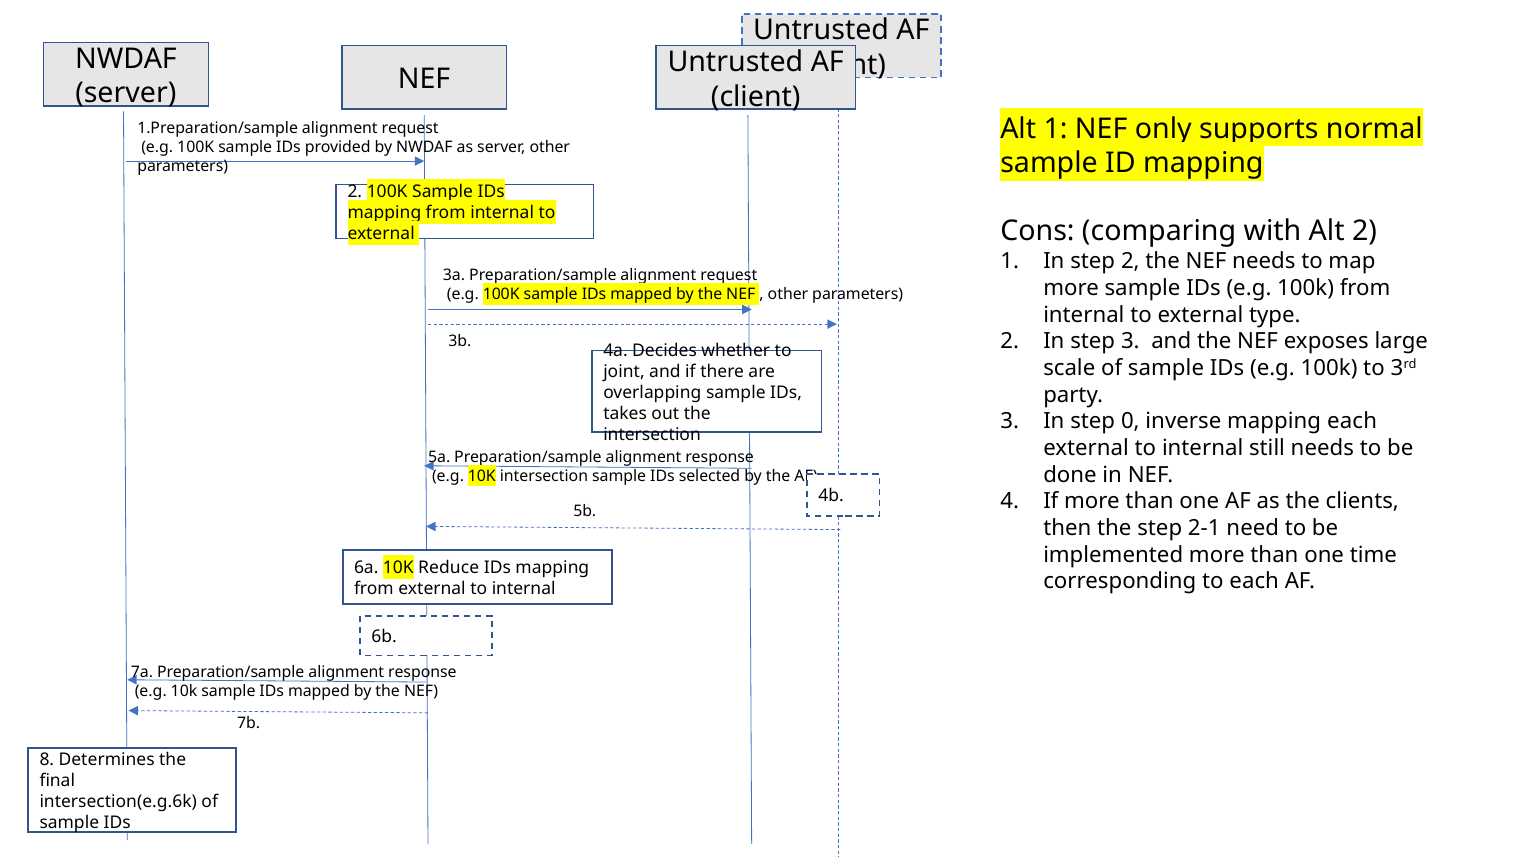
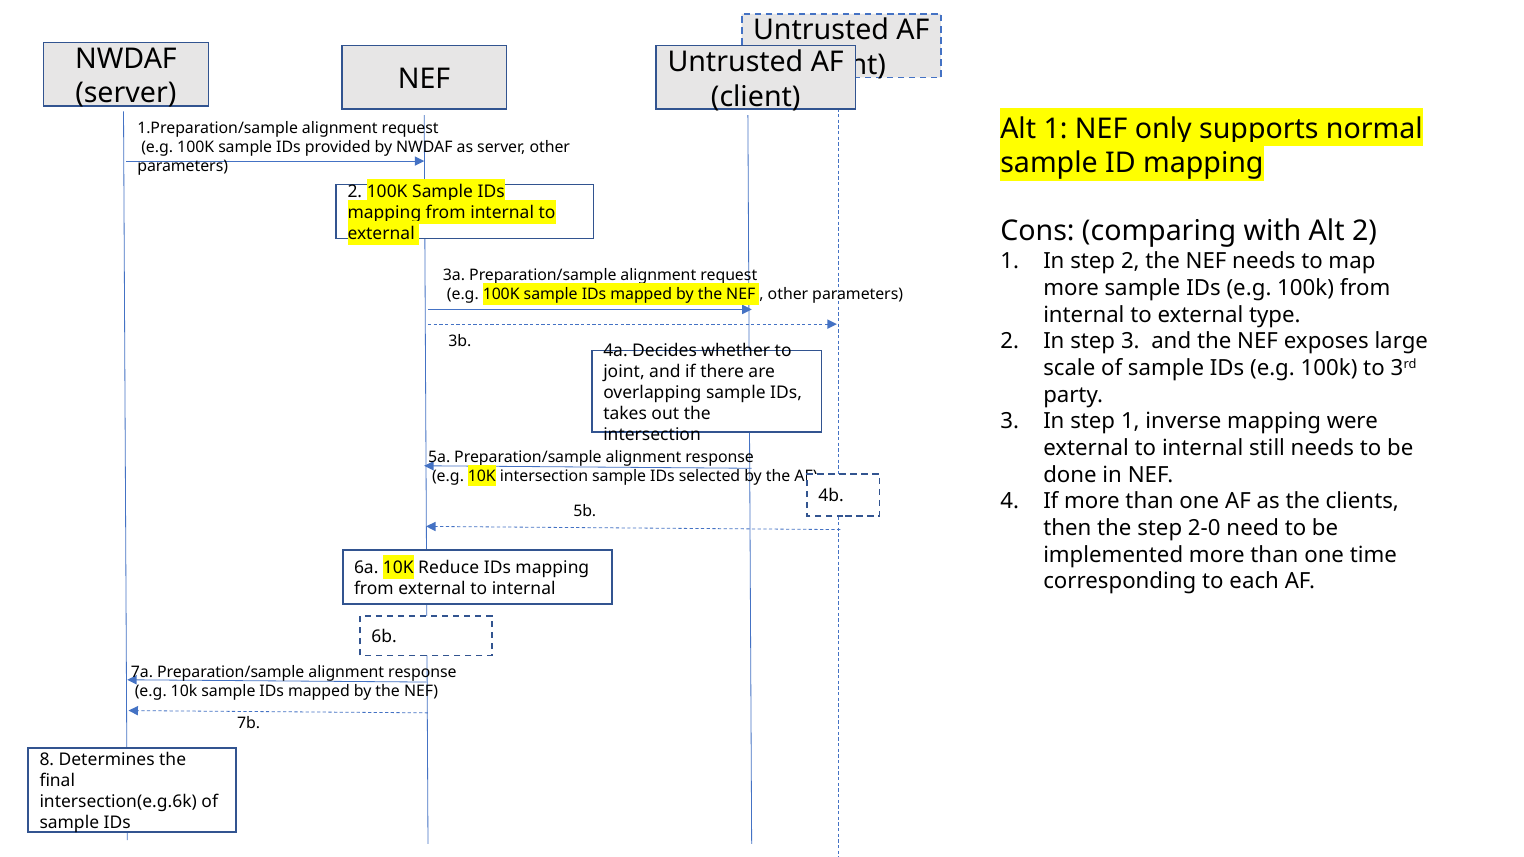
step 0: 0 -> 1
mapping each: each -> were
2-1: 2-1 -> 2-0
